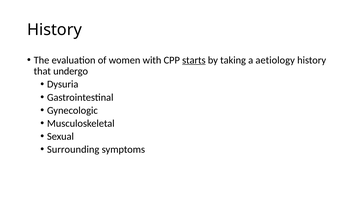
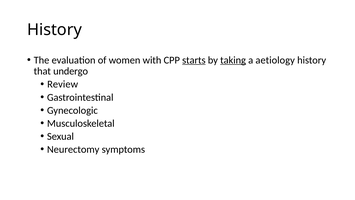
taking underline: none -> present
Dysuria: Dysuria -> Review
Surrounding: Surrounding -> Neurectomy
